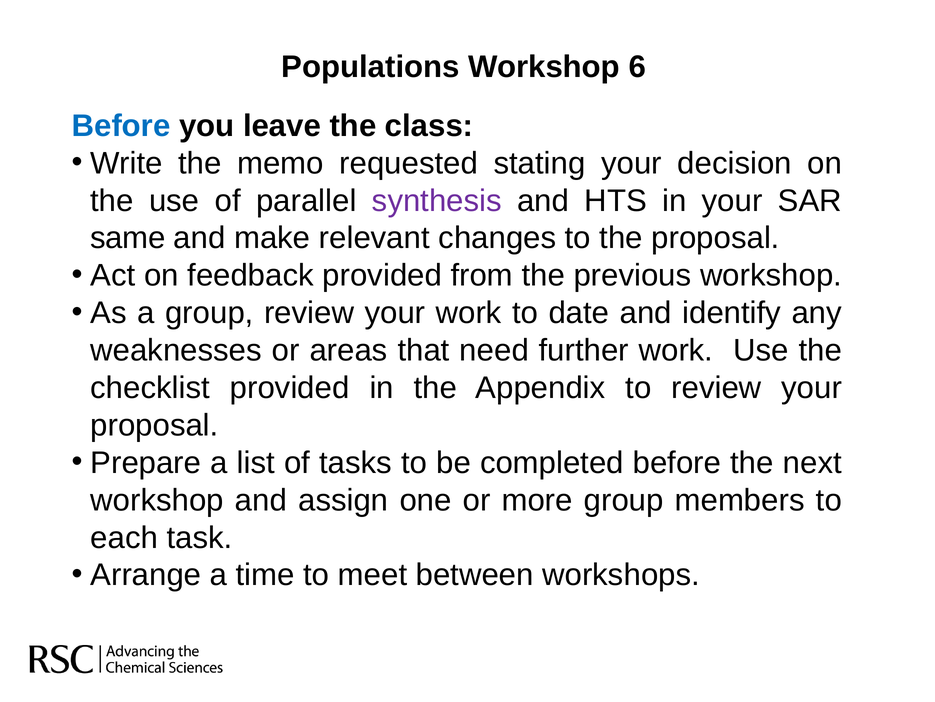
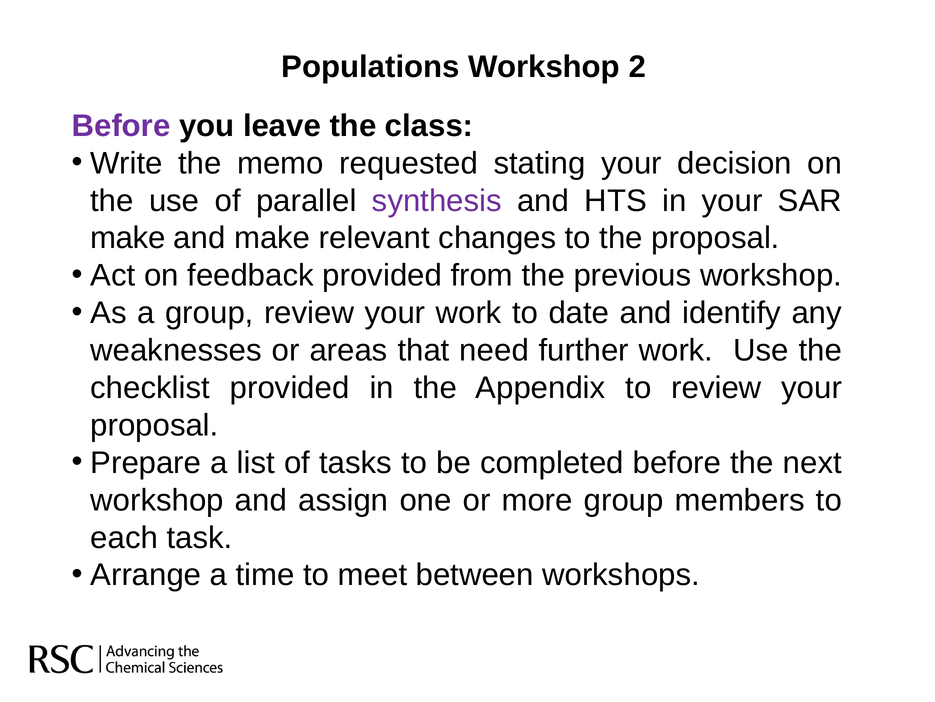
6: 6 -> 2
Before at (121, 126) colour: blue -> purple
same at (128, 238): same -> make
